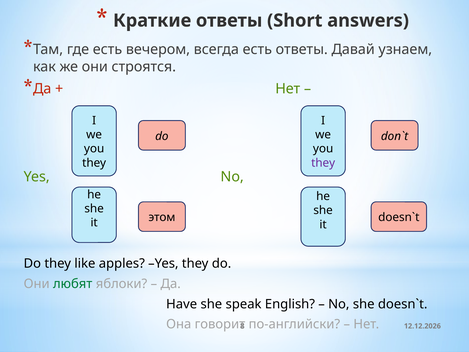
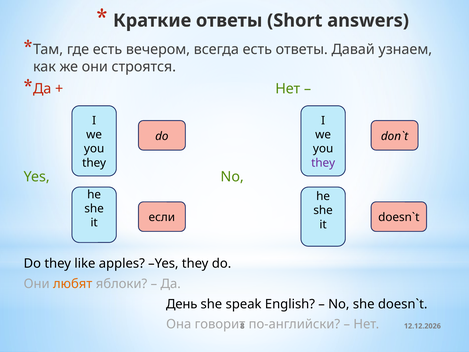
этом: этом -> если
любят colour: green -> orange
Have: Have -> День
